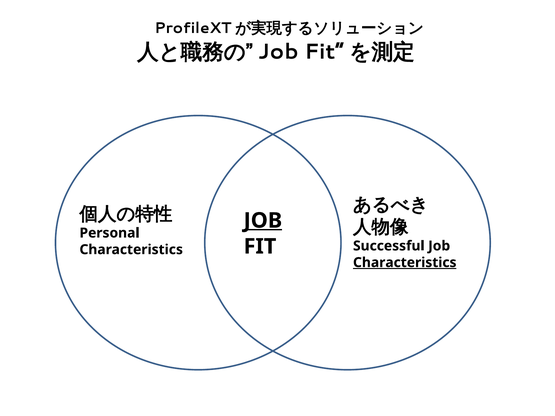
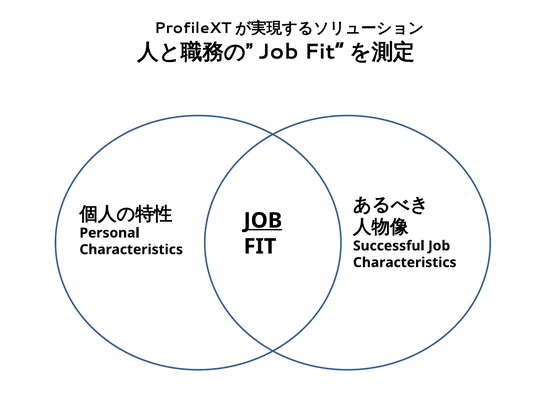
Characteristics at (405, 263) underline: present -> none
